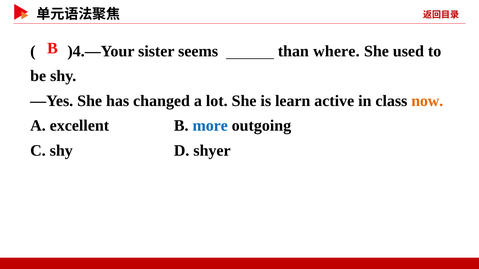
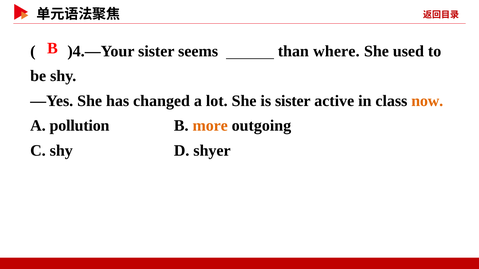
is learn: learn -> sister
excellent: excellent -> pollution
more colour: blue -> orange
